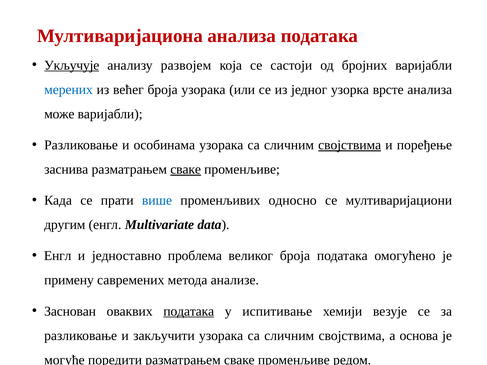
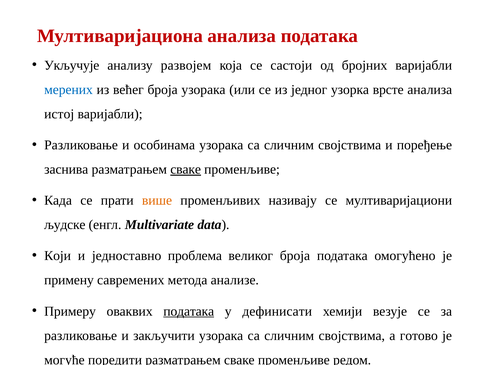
Укључује underline: present -> none
може: може -> истој
својствима at (350, 145) underline: present -> none
више colour: blue -> orange
односно: односно -> називају
другим: другим -> људске
Енгл at (58, 256): Енгл -> Који
Заснован: Заснован -> Примеру
испитивање: испитивање -> дефинисати
основа: основа -> готово
